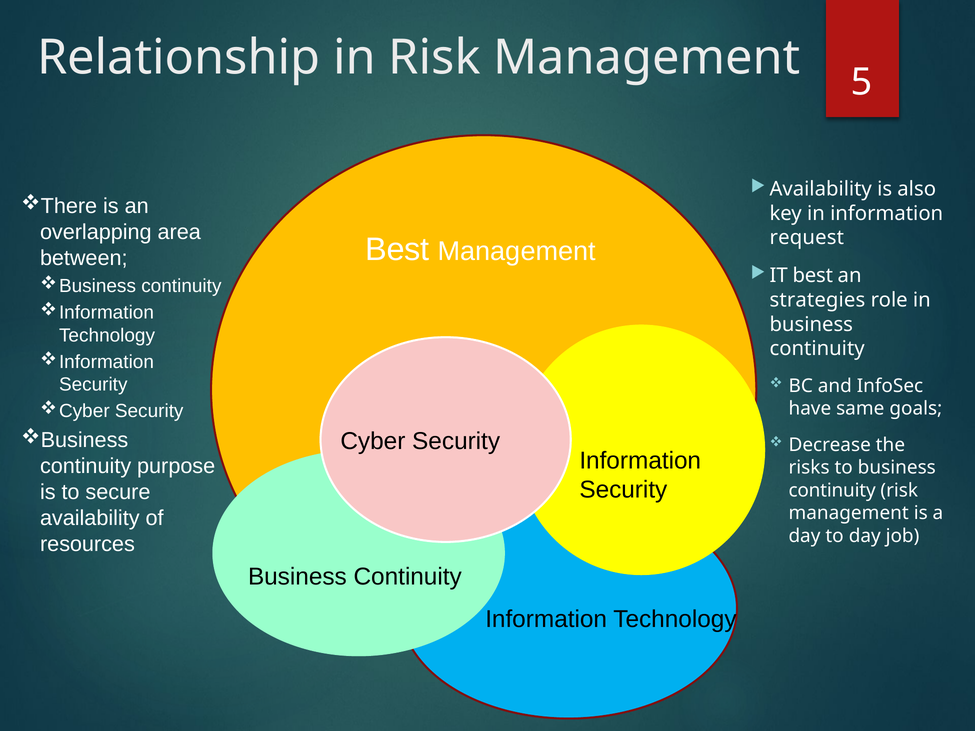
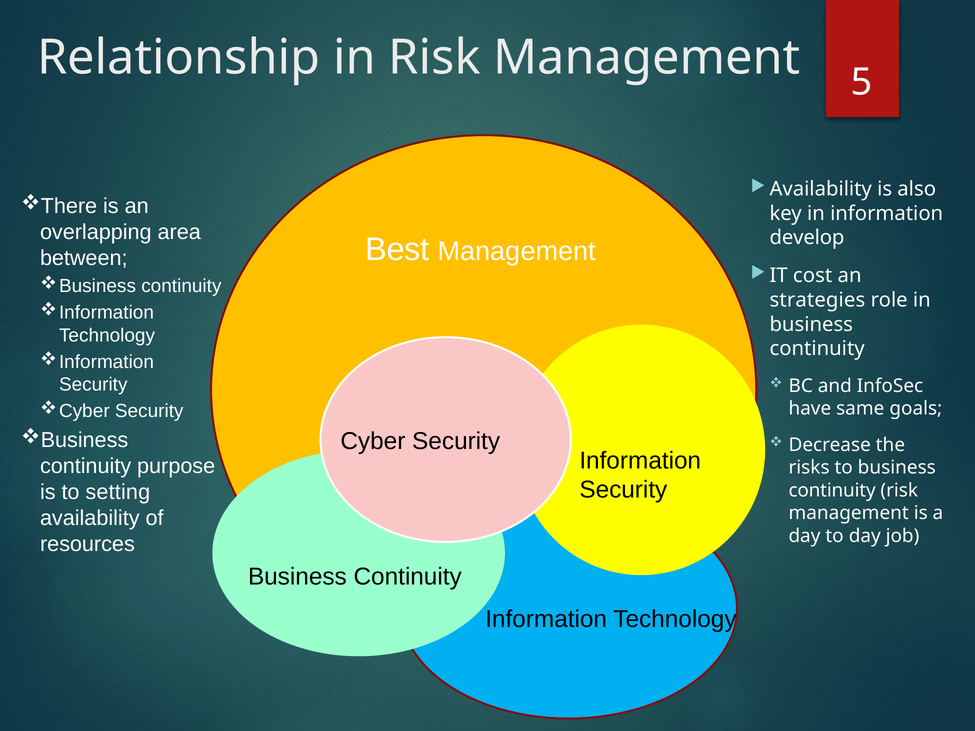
request: request -> develop
IT best: best -> cost
secure: secure -> setting
